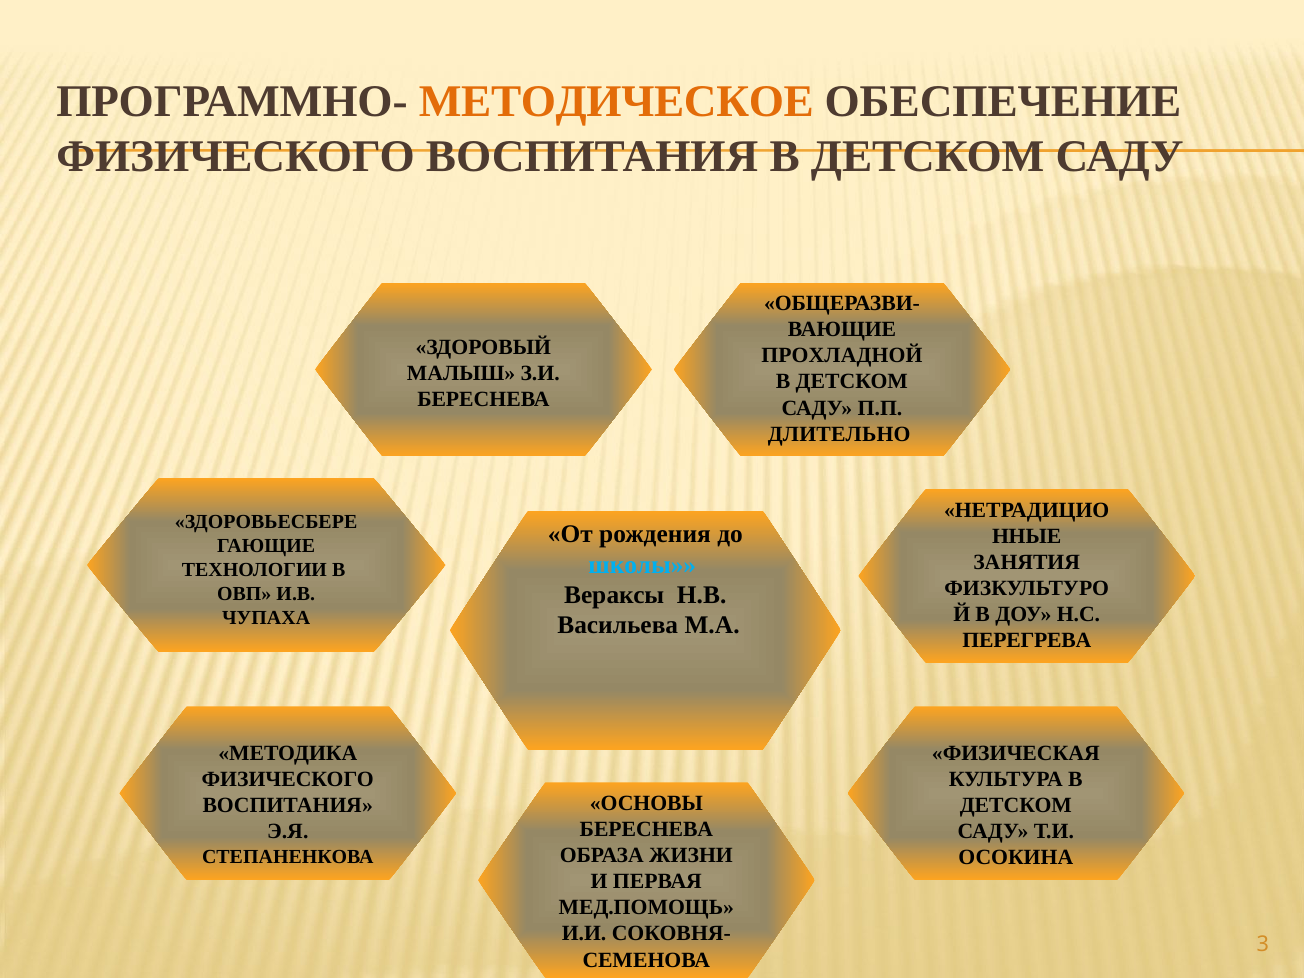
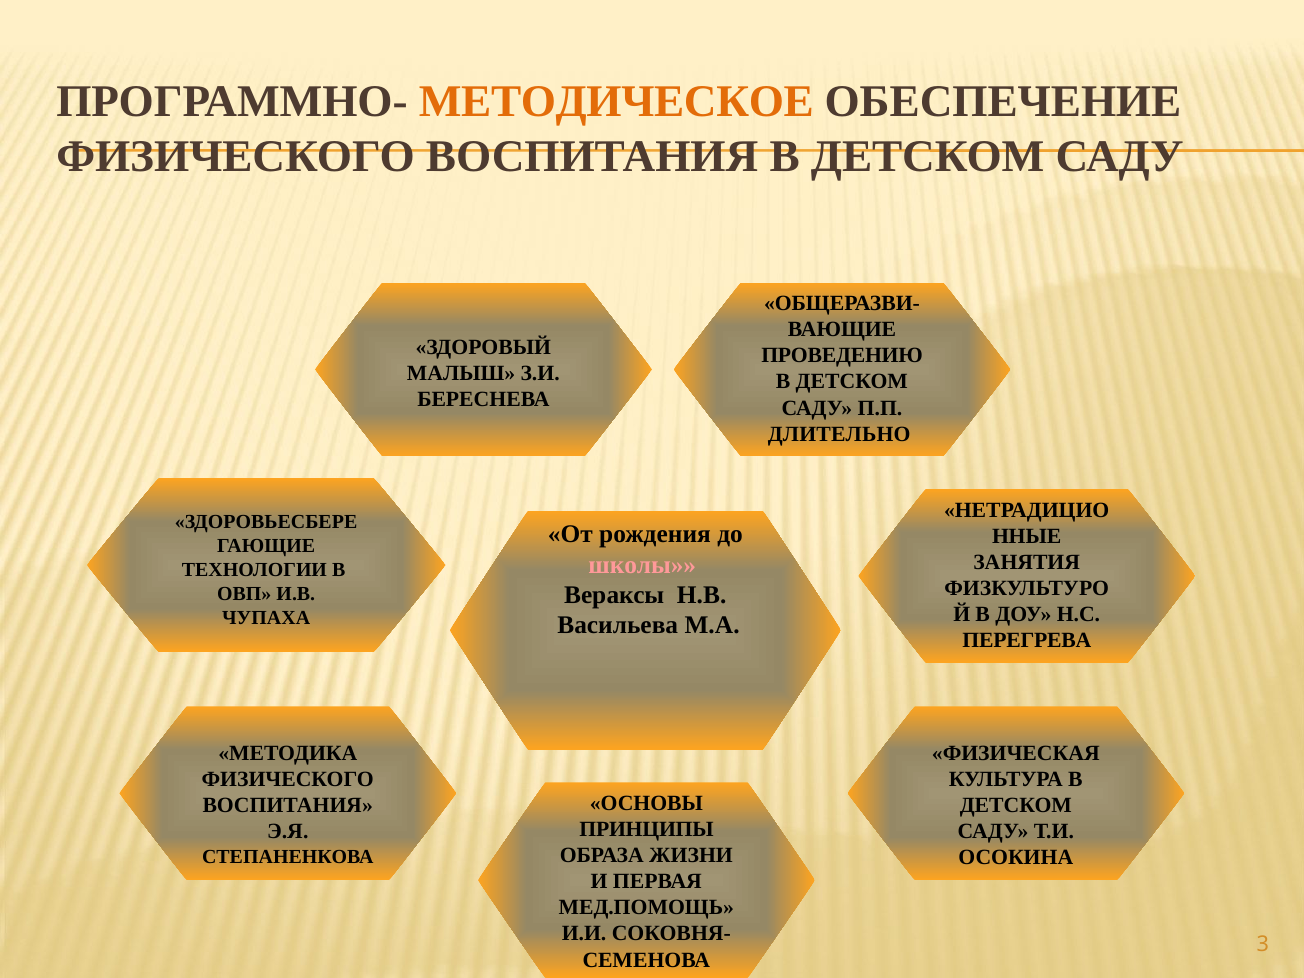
ПРОХЛАДНОЙ: ПРОХЛАДНОЙ -> ПРОВЕДЕНИЮ
школы colour: light blue -> pink
БЕРЕСНЕВА at (646, 829): БЕРЕСНЕВА -> ПРИНЦИПЫ
